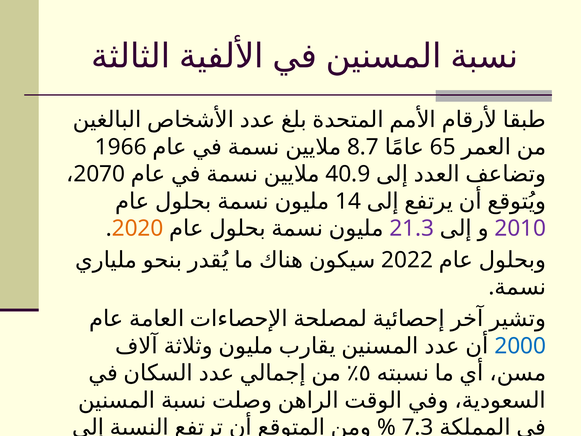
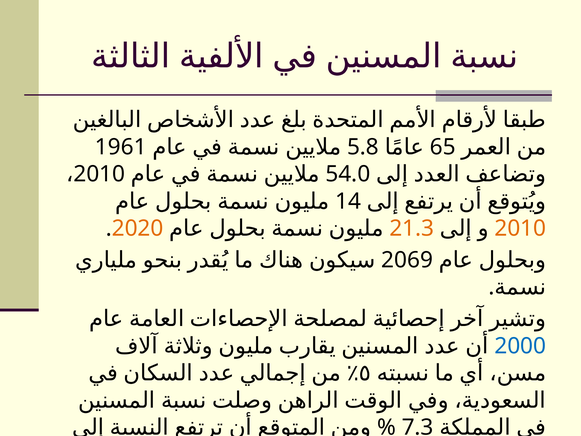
1966: 1966 -> 1961
8.7: 8.7 -> 5.8
2070 at (99, 174): 2070 -> 2010
40.9: 40.9 -> 54.0
21.3 colour: purple -> orange
2010 at (520, 228) colour: purple -> orange
2022: 2022 -> 2069
